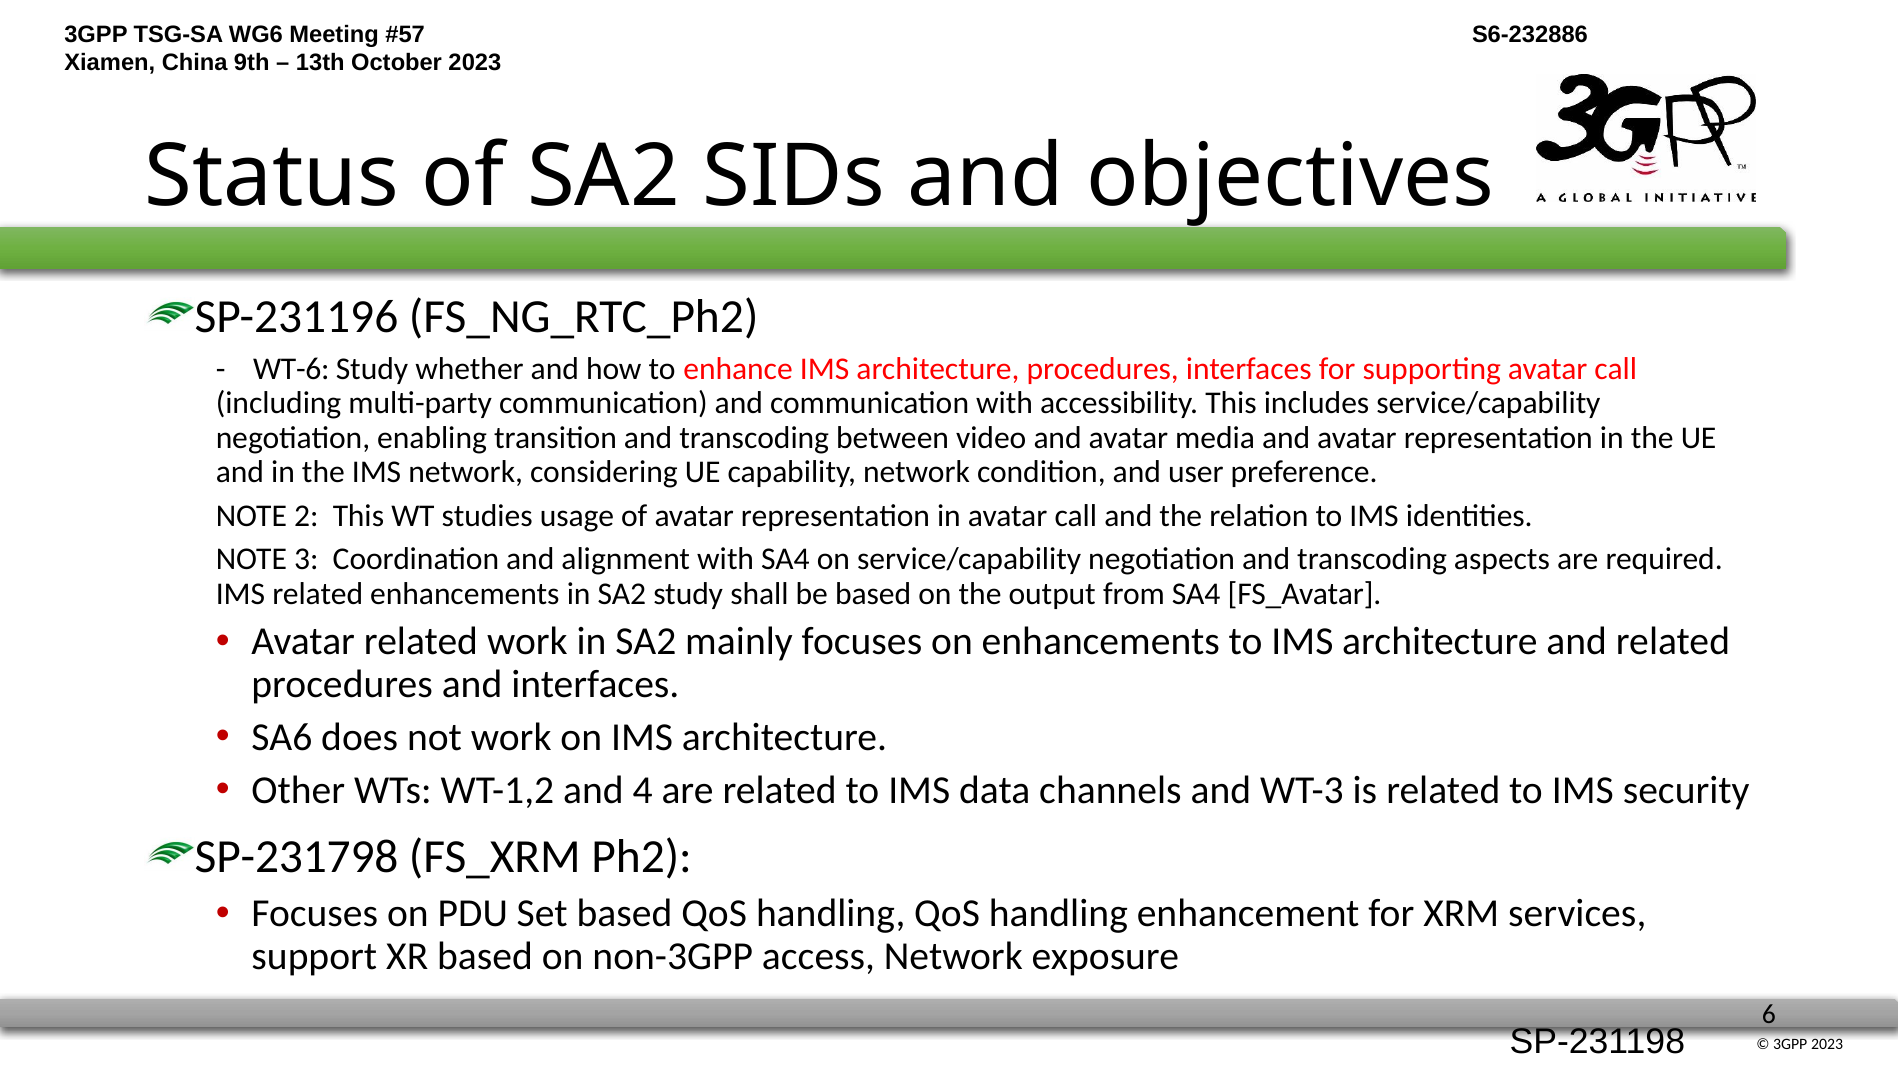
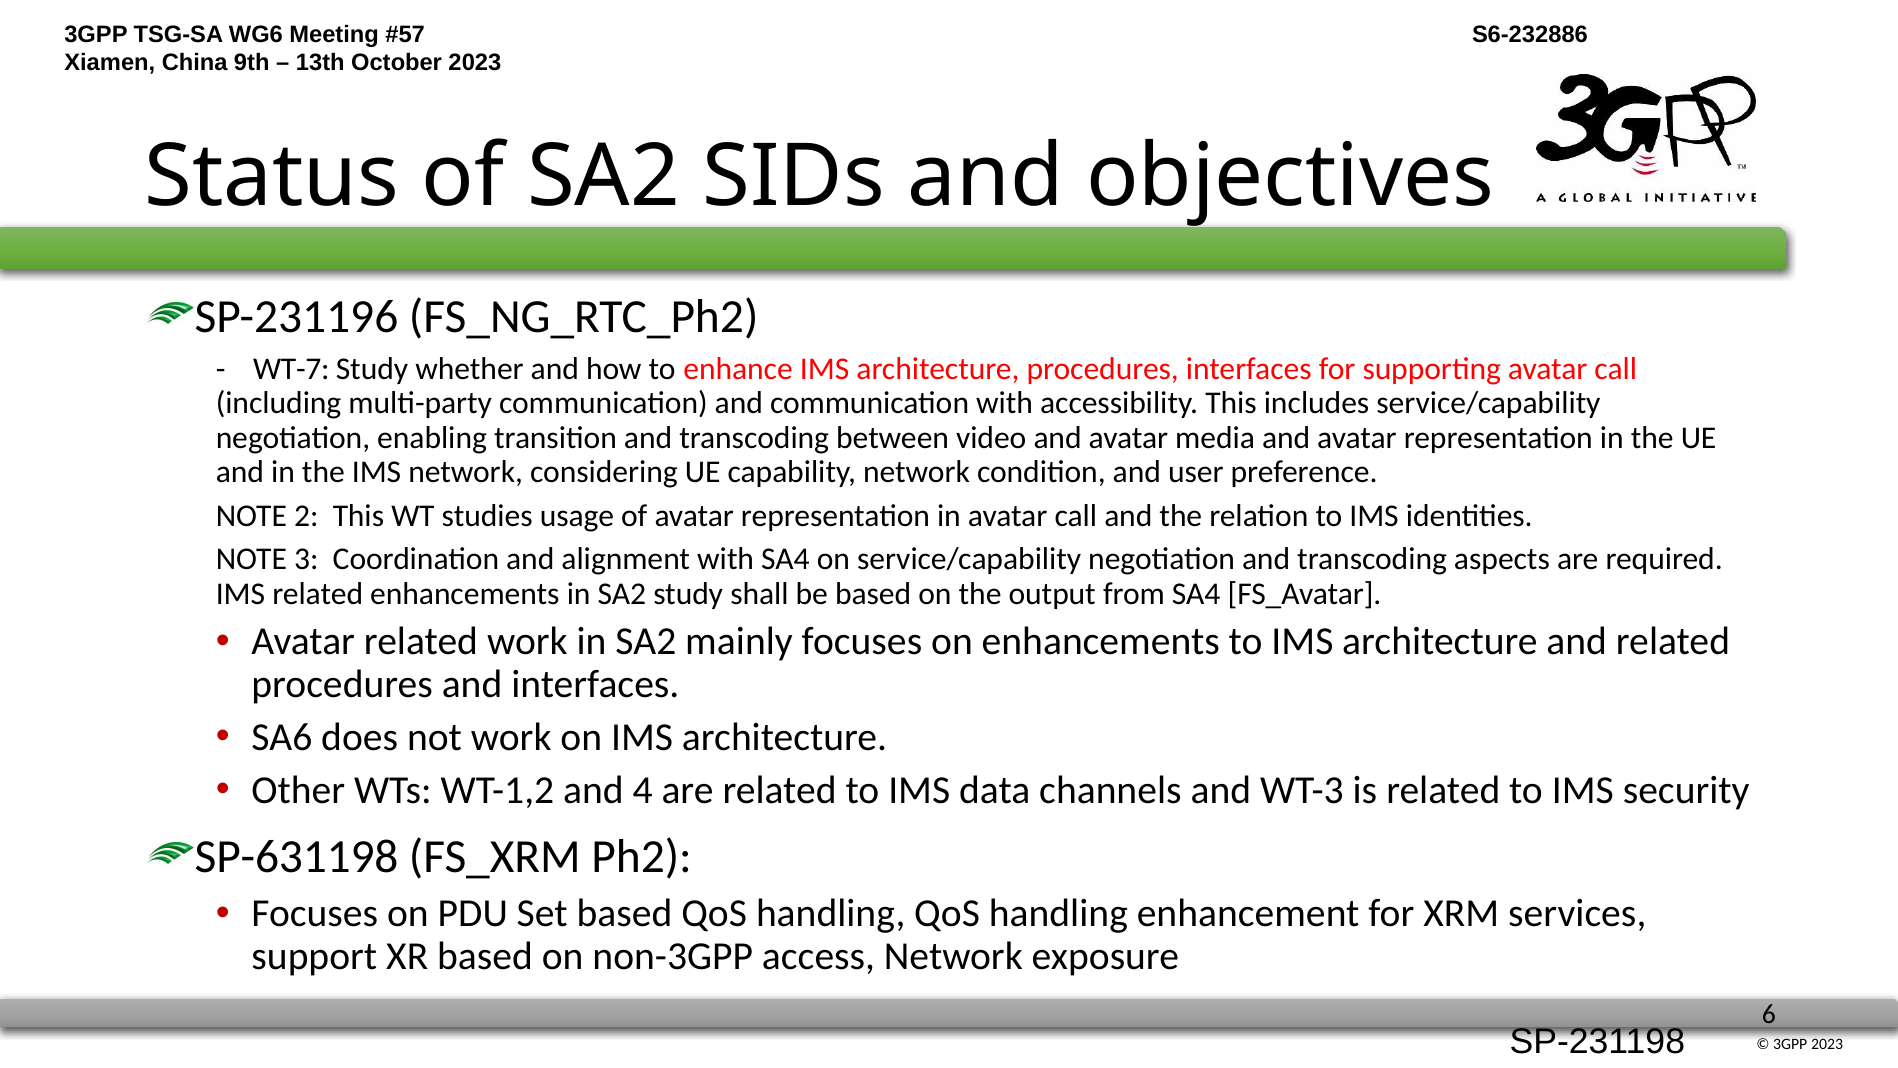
WT-6: WT-6 -> WT-7
SP-231798: SP-231798 -> SP-631198
